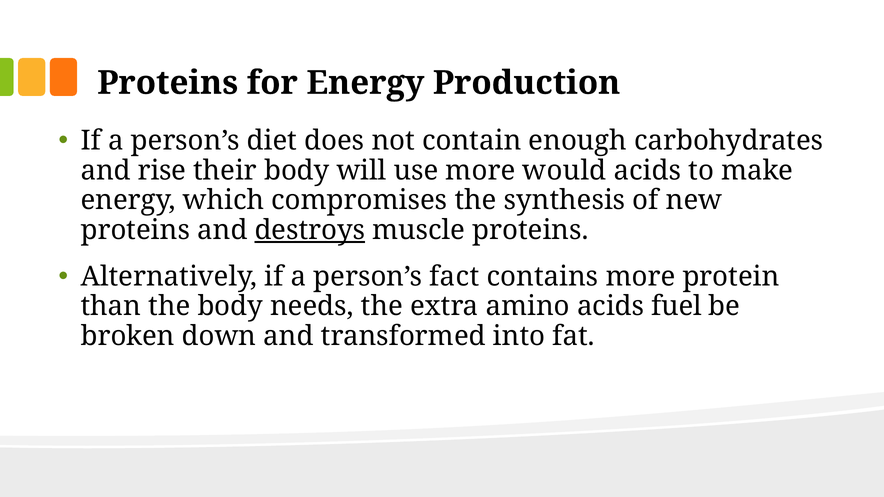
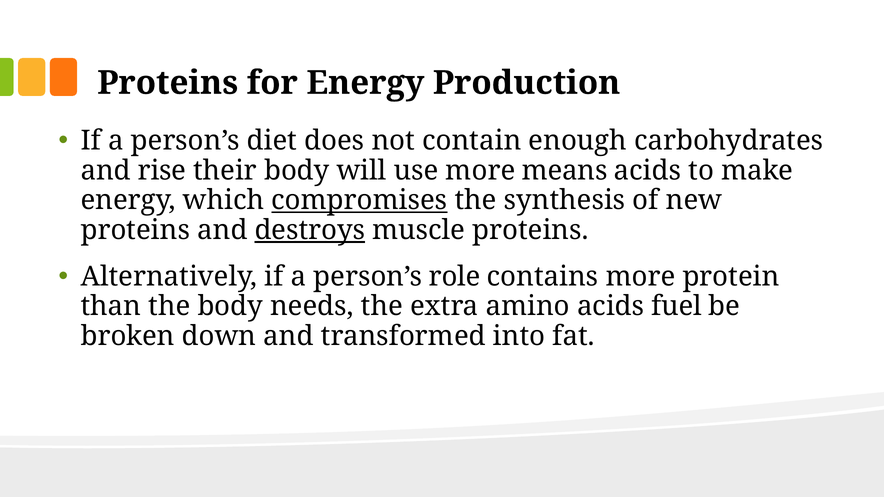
would: would -> means
compromises underline: none -> present
fact: fact -> role
